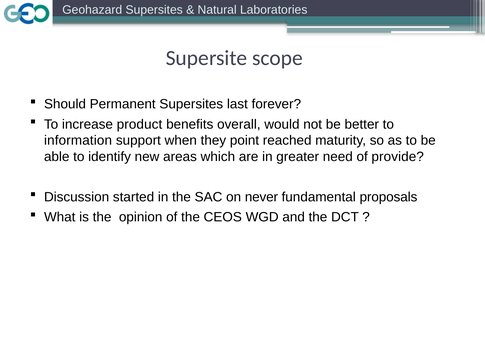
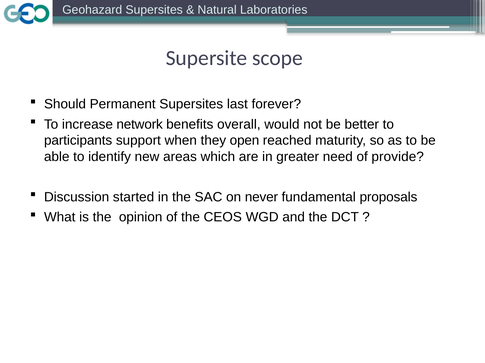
product: product -> network
information: information -> participants
point: point -> open
